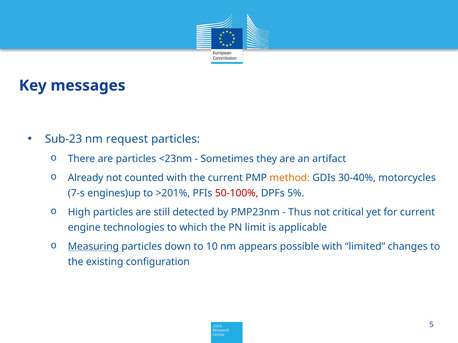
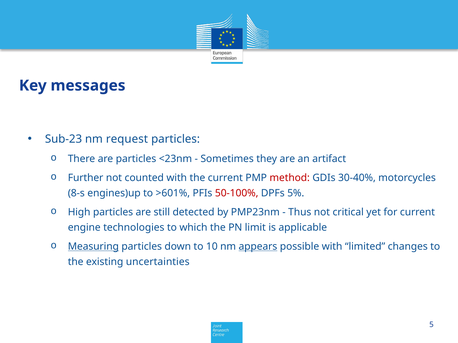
Already: Already -> Further
method colour: orange -> red
7-s: 7-s -> 8-s
>201%: >201% -> >601%
appears underline: none -> present
configuration: configuration -> uncertainties
